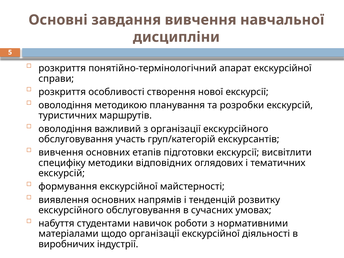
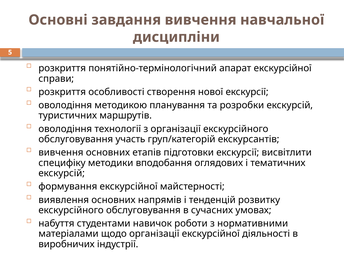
важливий: важливий -> технології
відповідних: відповідних -> вподобання
